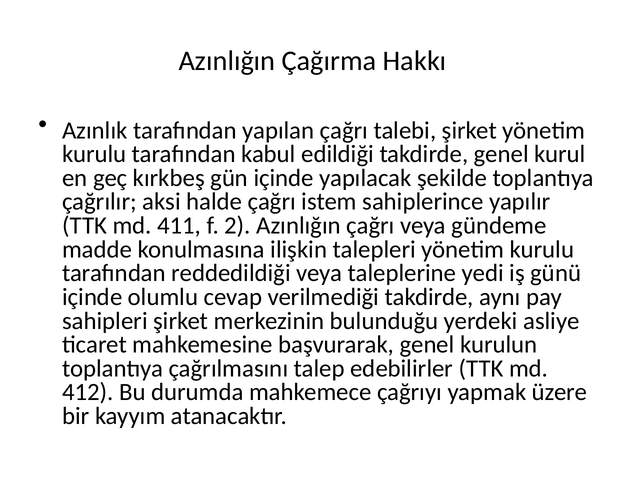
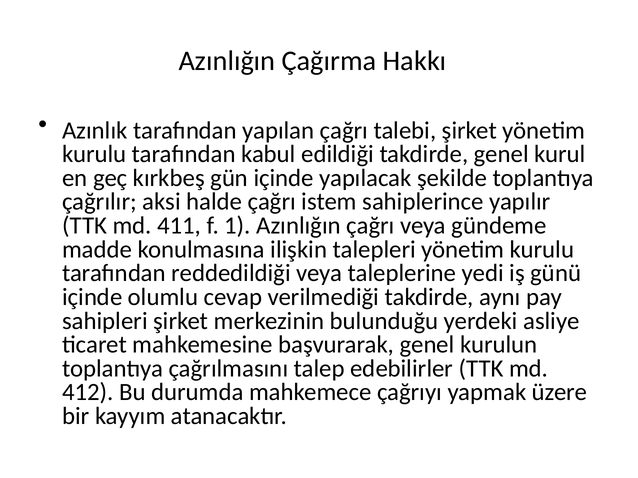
2: 2 -> 1
